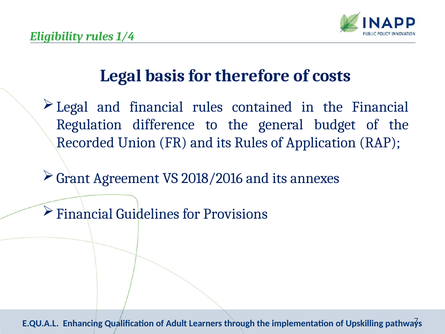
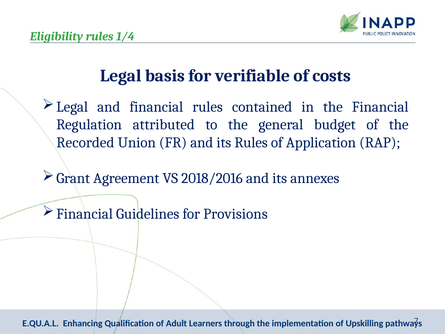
therefore: therefore -> verifiable
difference: difference -> attributed
